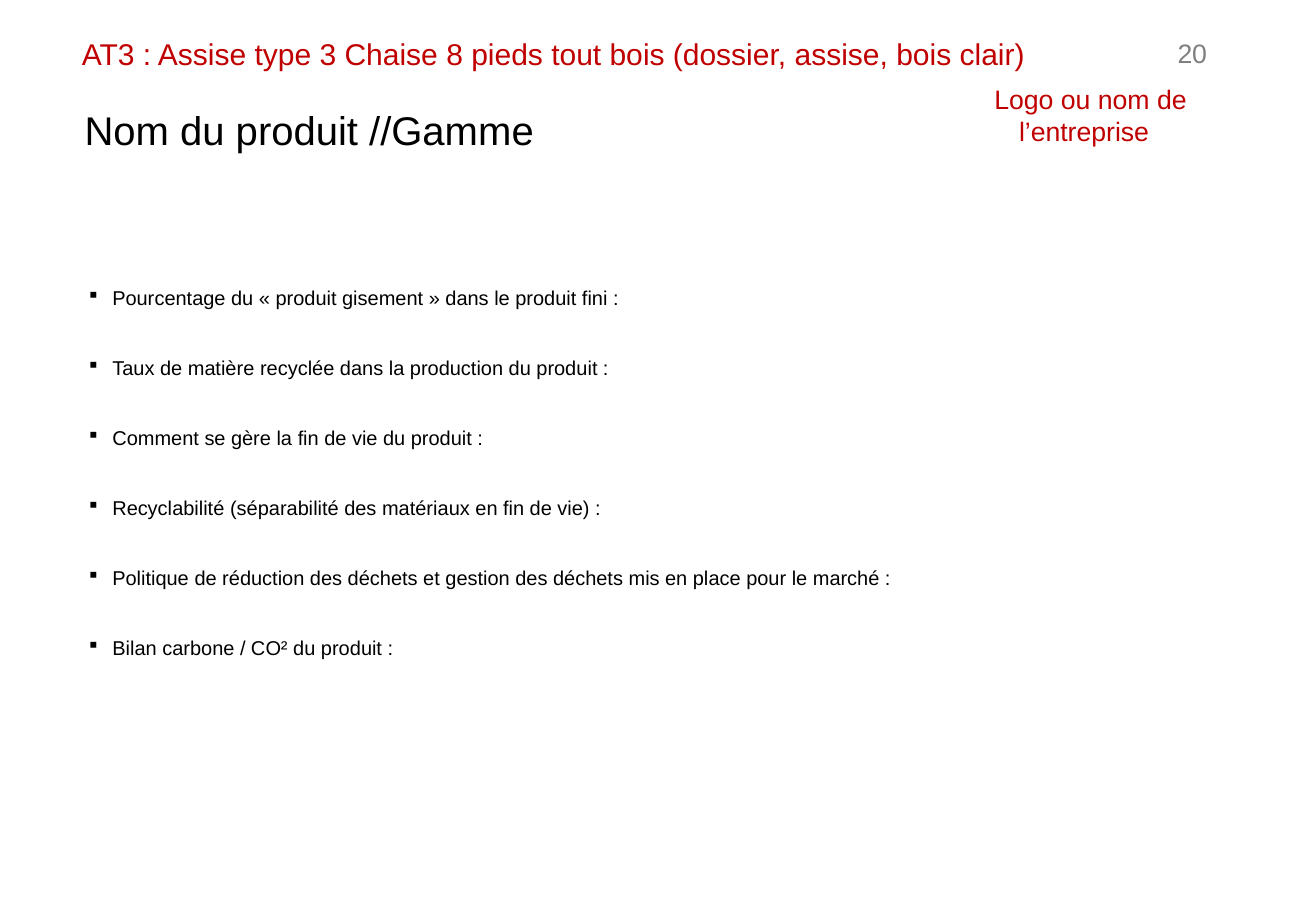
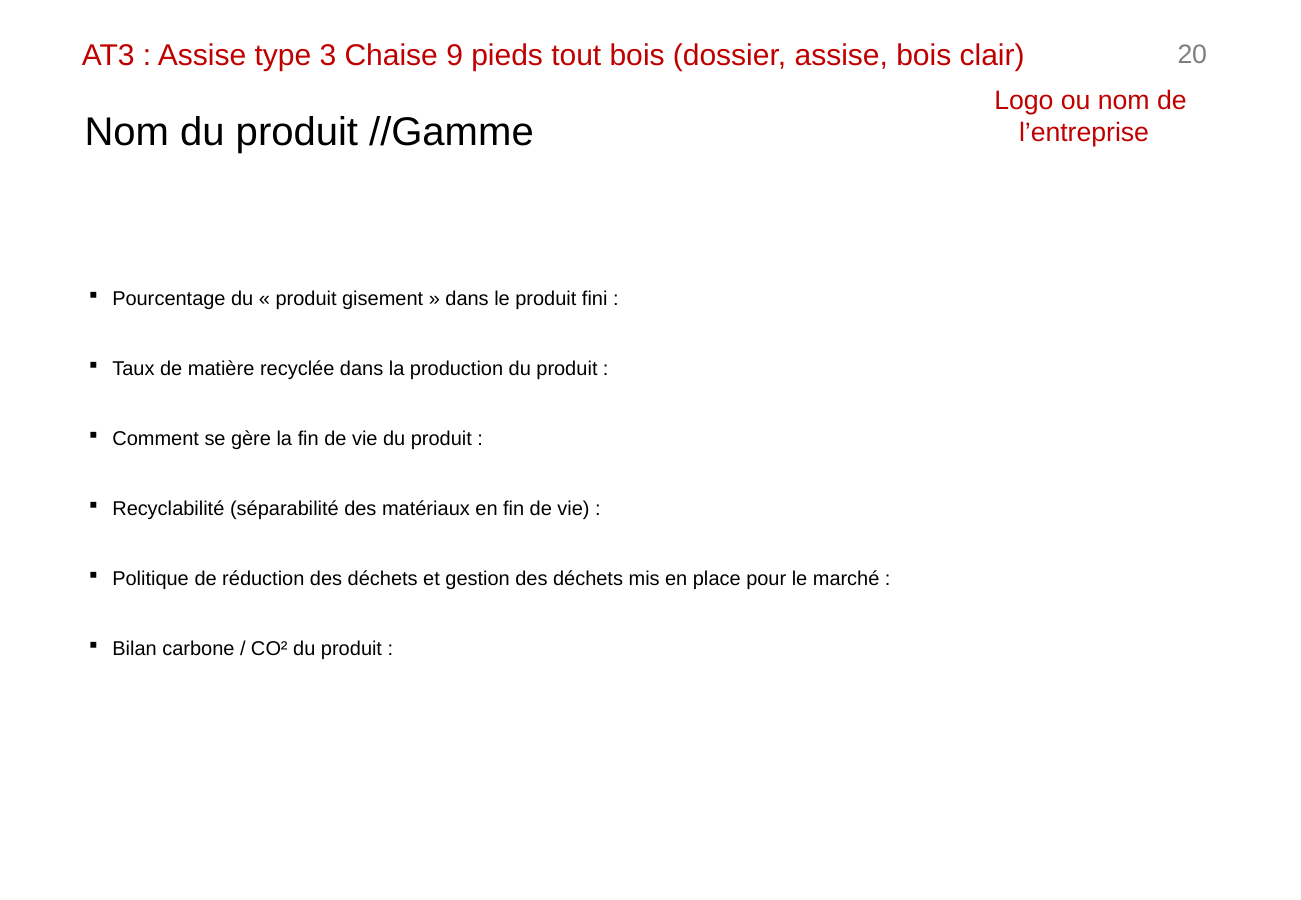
8: 8 -> 9
